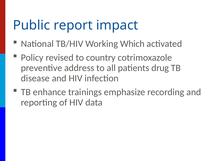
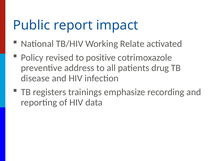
Which: Which -> Relate
country: country -> positive
enhance: enhance -> registers
